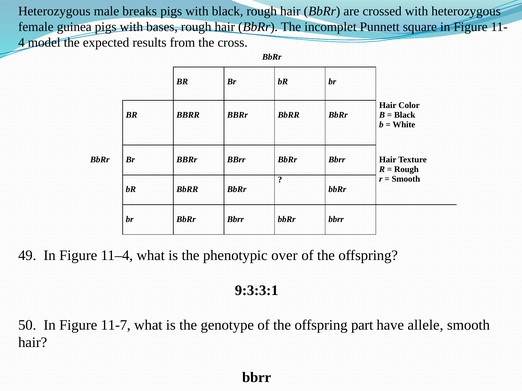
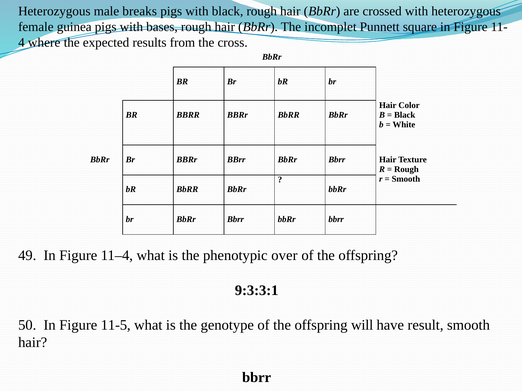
model: model -> where
11-7: 11-7 -> 11-5
part: part -> will
allele: allele -> result
